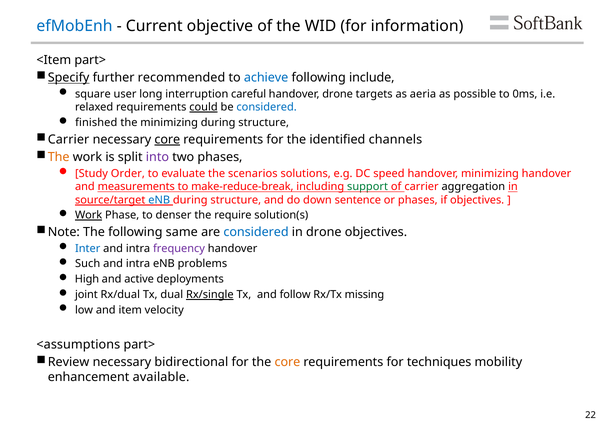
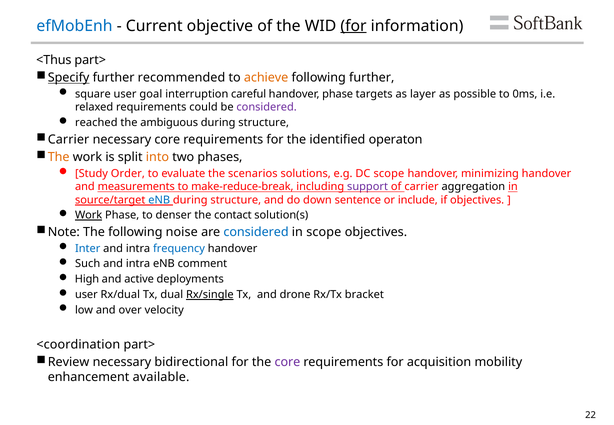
for at (354, 26) underline: none -> present
<Item: <Item -> <Thus
achieve colour: blue -> orange
following include: include -> further
long: long -> goal
handover drone: drone -> phase
aeria: aeria -> layer
could underline: present -> none
considered at (267, 107) colour: blue -> purple
finished: finished -> reached
the minimizing: minimizing -> ambiguous
core at (167, 140) underline: present -> none
channels: channels -> operaton
into colour: purple -> orange
DC speed: speed -> scope
support colour: green -> purple
or phases: phases -> include
require: require -> contact
same: same -> noise
in drone: drone -> scope
frequency colour: purple -> blue
problems: problems -> comment
joint at (86, 295): joint -> user
follow: follow -> drone
missing: missing -> bracket
item: item -> over
<assumptions: <assumptions -> <coordination
core at (287, 362) colour: orange -> purple
techniques: techniques -> acquisition
